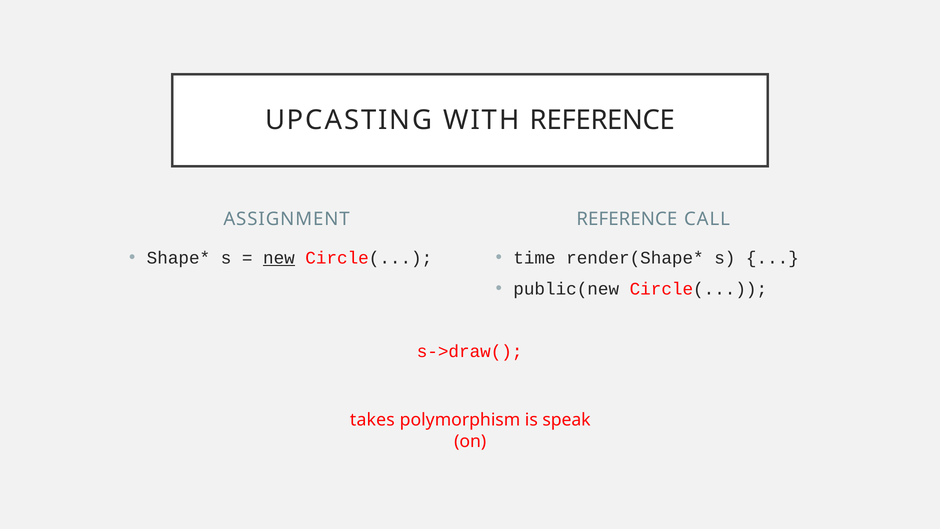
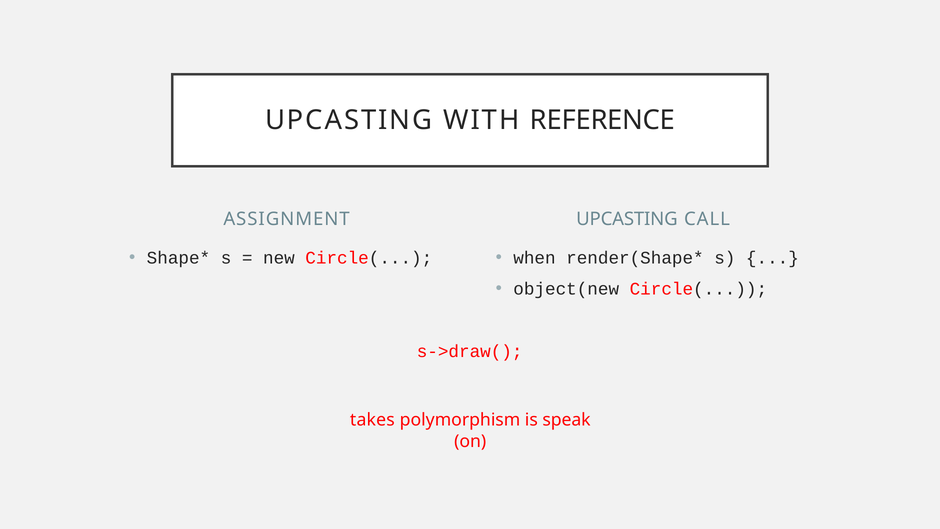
REFERENCE at (627, 219): REFERENCE -> UPCASTING
new underline: present -> none
time: time -> when
public(new: public(new -> object(new
